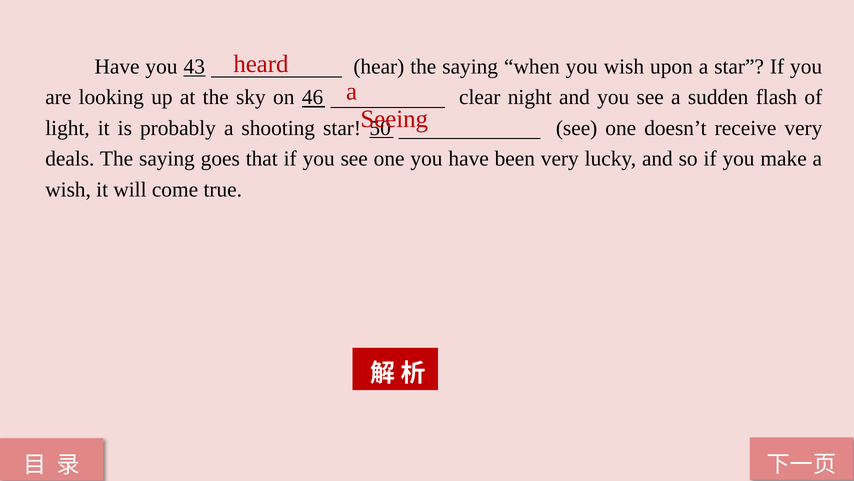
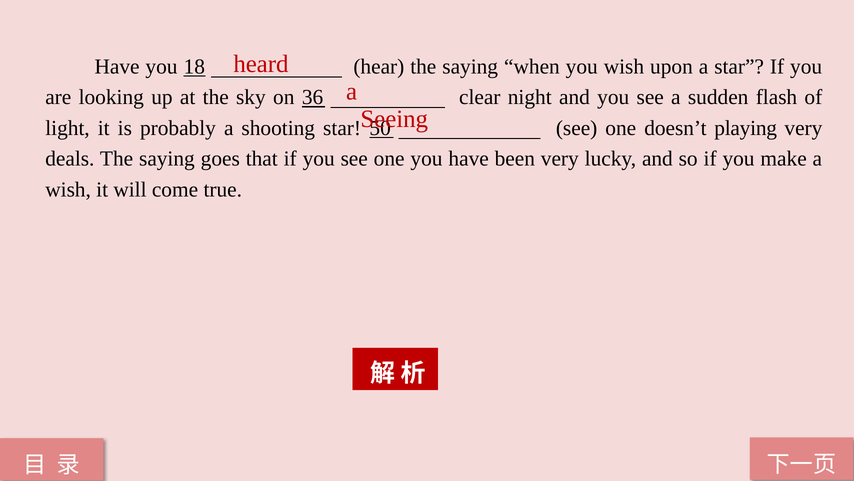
43: 43 -> 18
46: 46 -> 36
receive: receive -> playing
